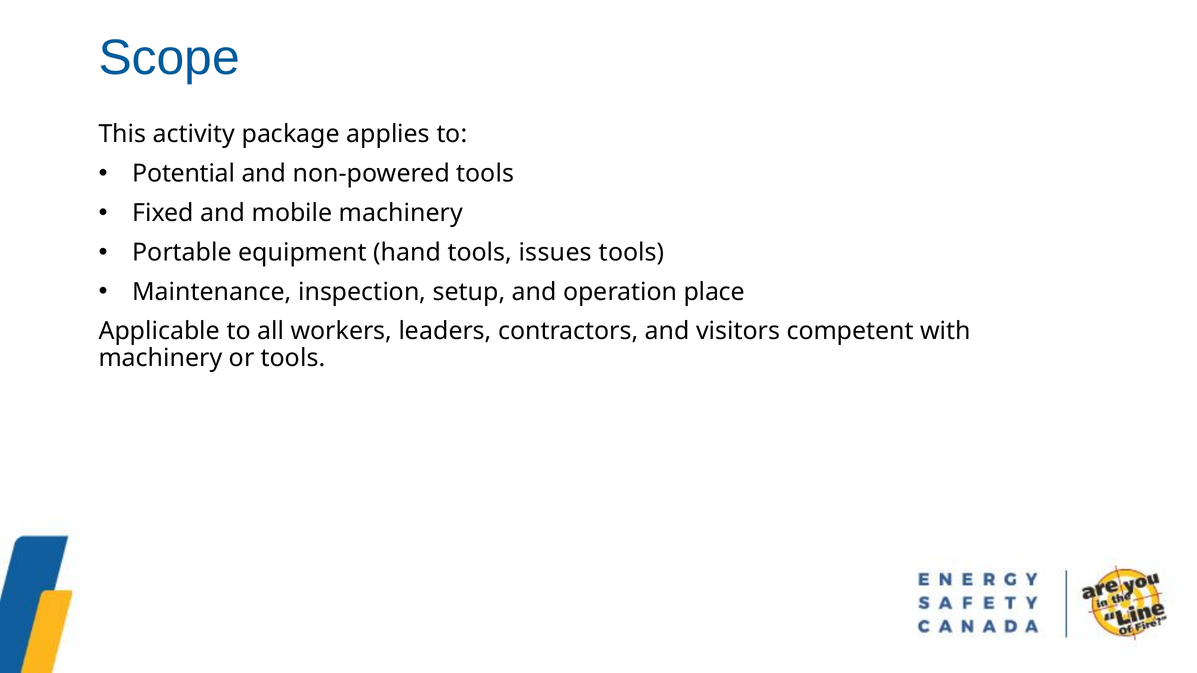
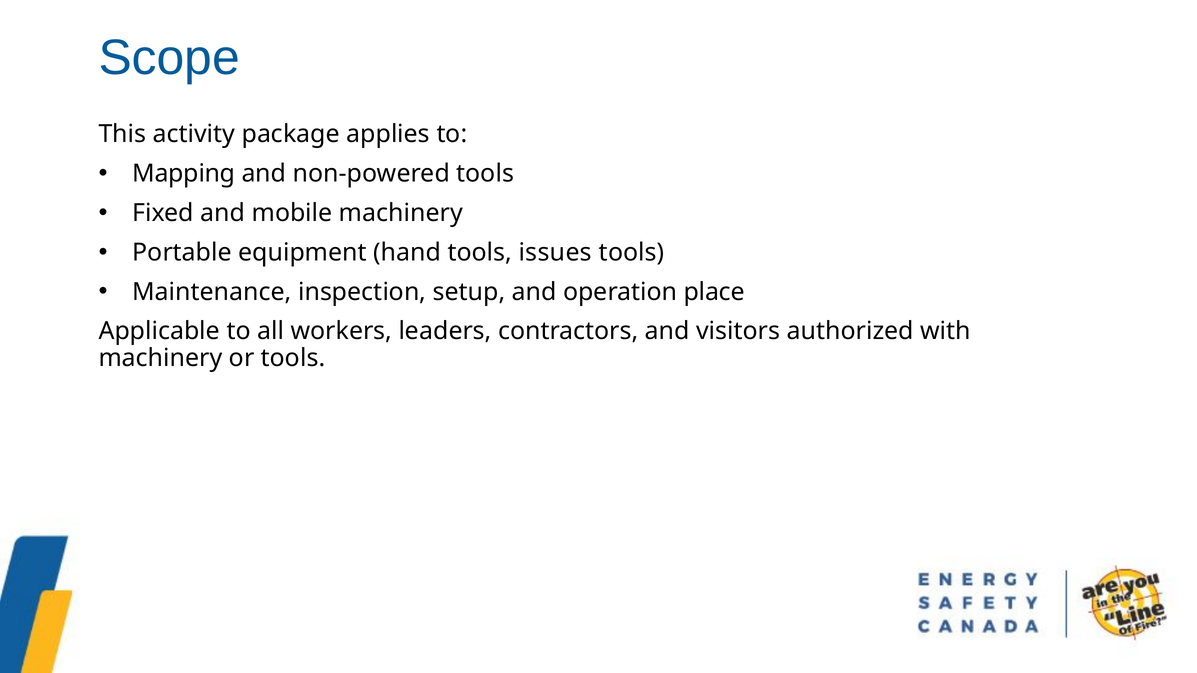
Potential: Potential -> Mapping
competent: competent -> authorized
